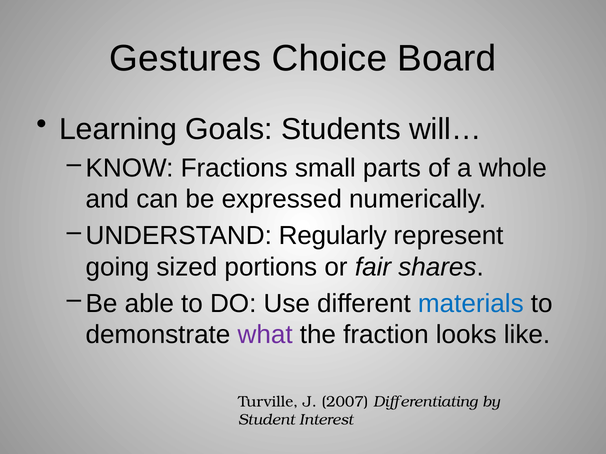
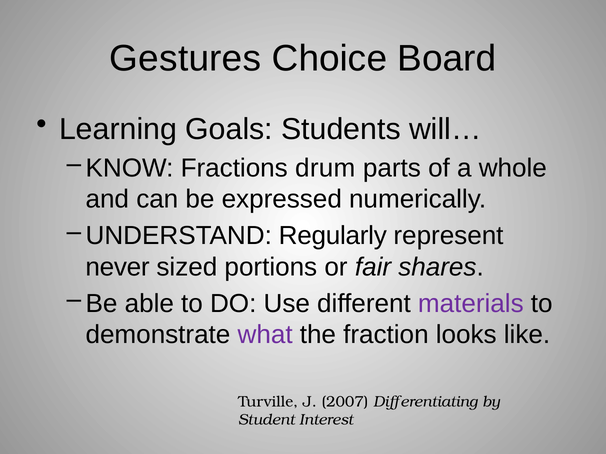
small: small -> drum
going: going -> never
materials colour: blue -> purple
